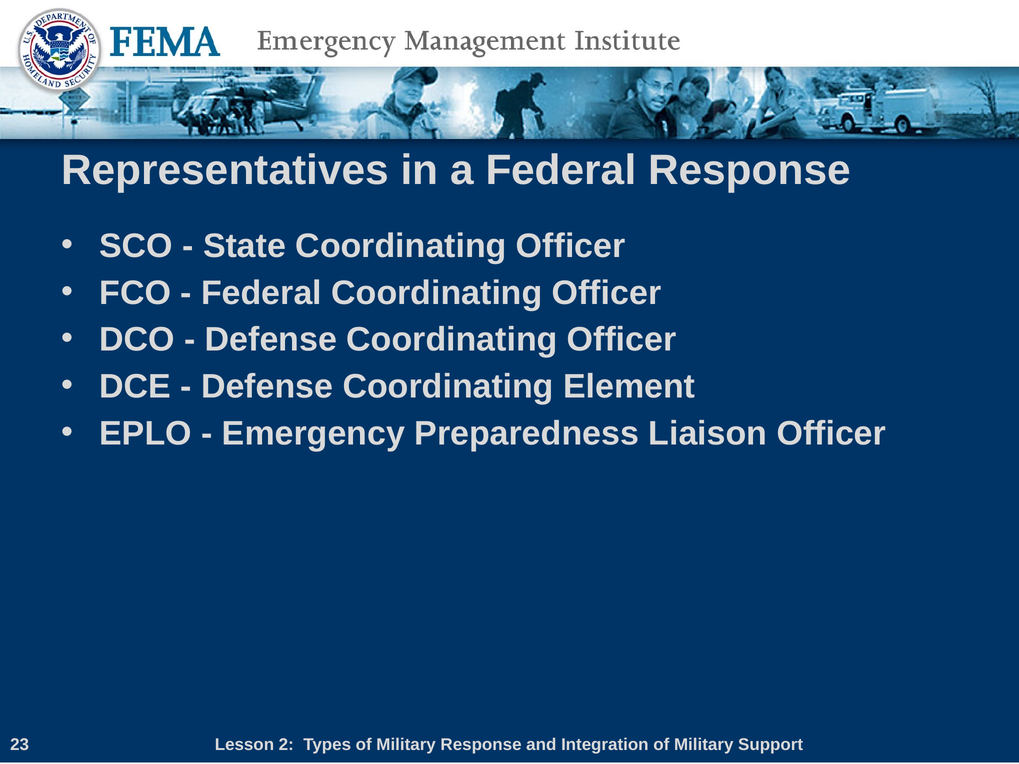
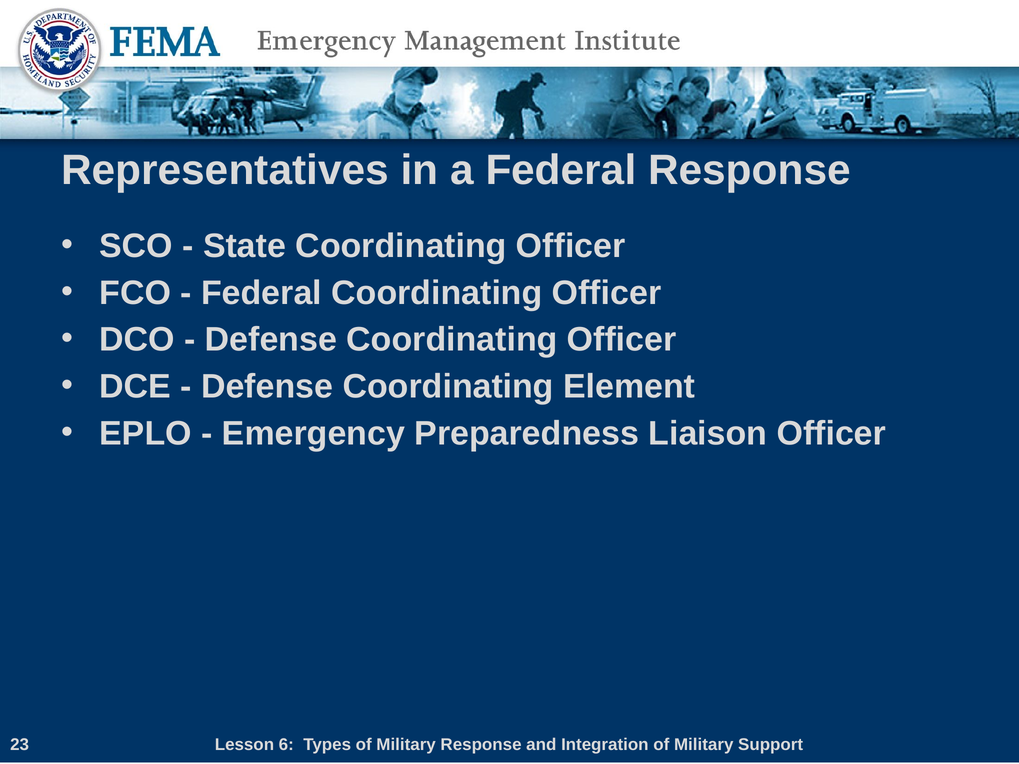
2: 2 -> 6
